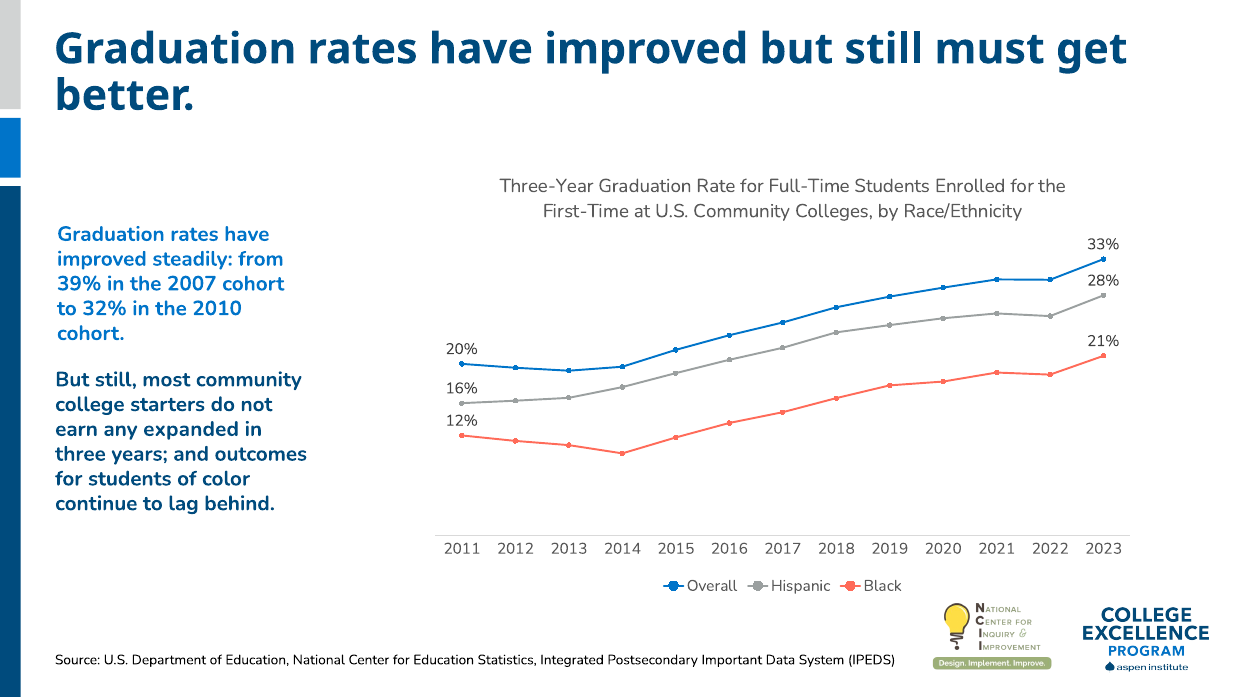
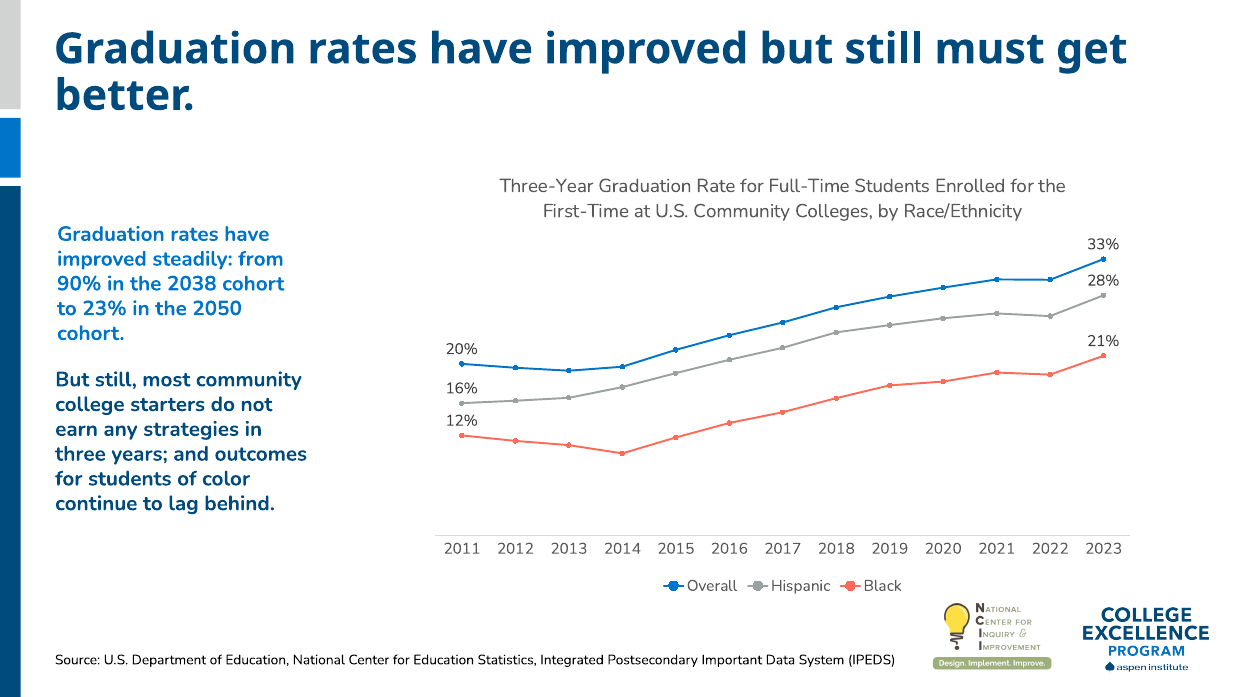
39%: 39% -> 90%
2007: 2007 -> 2038
32%: 32% -> 23%
2010: 2010 -> 2050
expanded: expanded -> strategies
